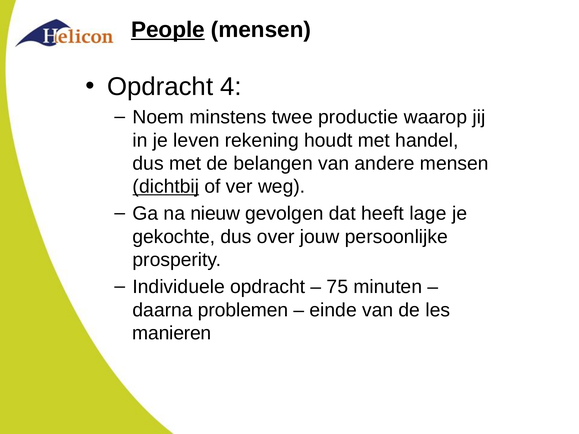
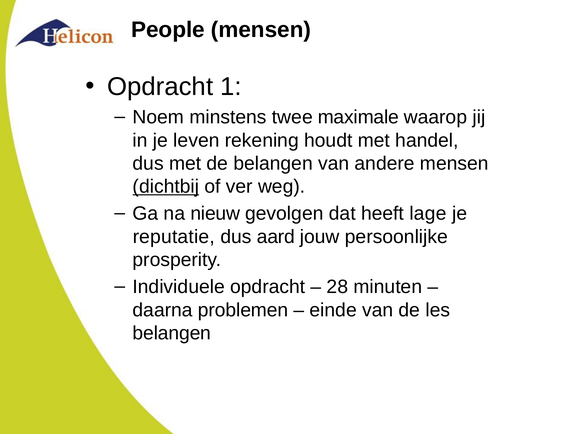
People underline: present -> none
4: 4 -> 1
productie: productie -> maximale
gekochte: gekochte -> reputatie
over: over -> aard
75: 75 -> 28
manieren at (172, 333): manieren -> belangen
